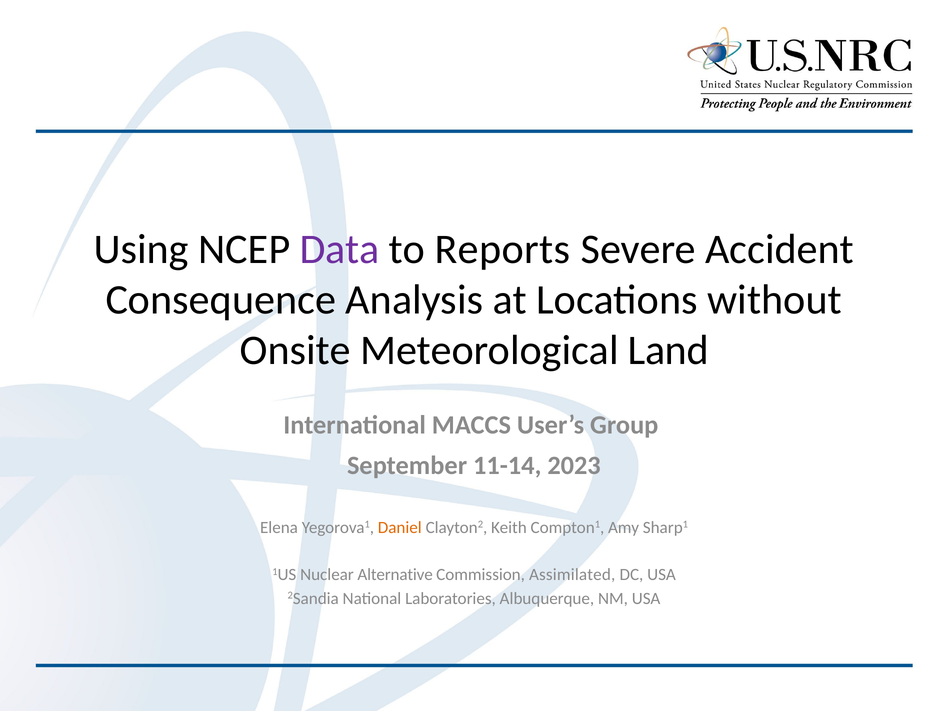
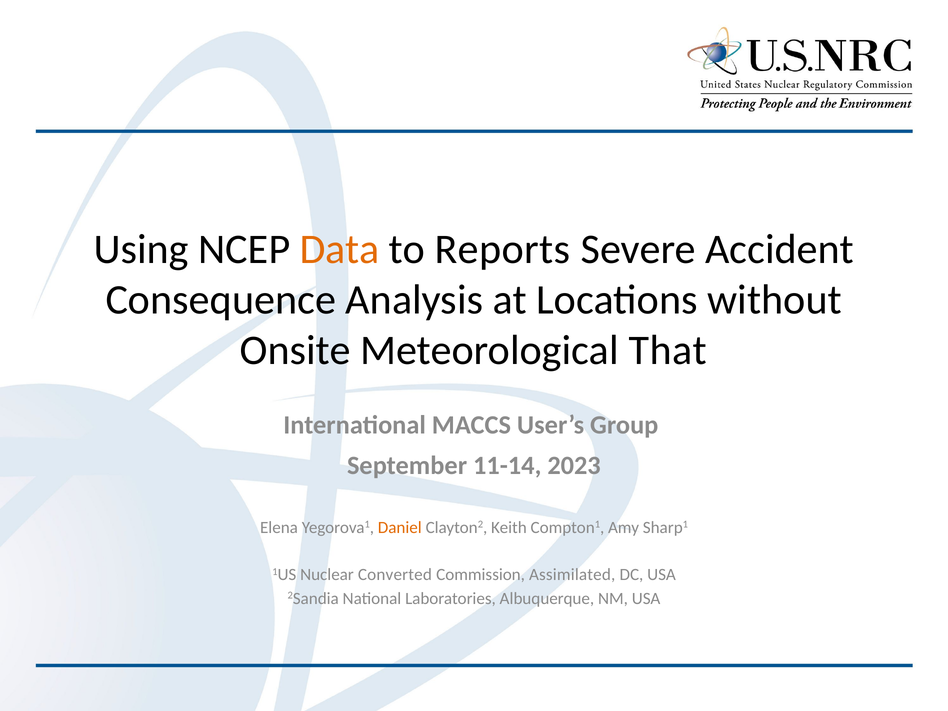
Data colour: purple -> orange
Land: Land -> That
Alternative: Alternative -> Converted
